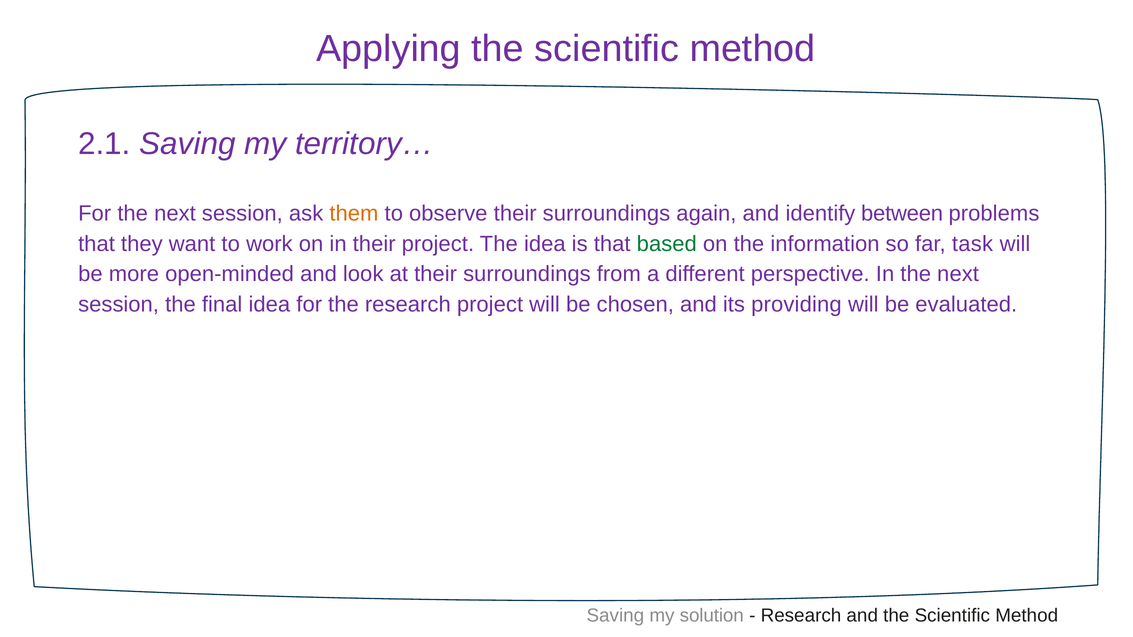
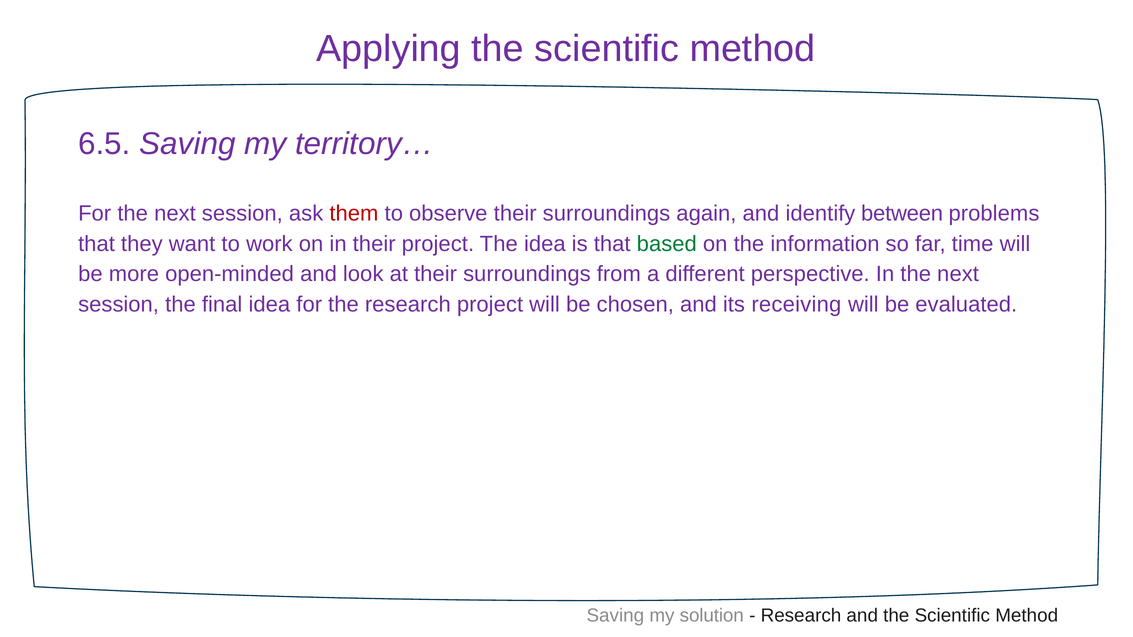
2.1: 2.1 -> 6.5
them colour: orange -> red
task: task -> time
providing: providing -> receiving
